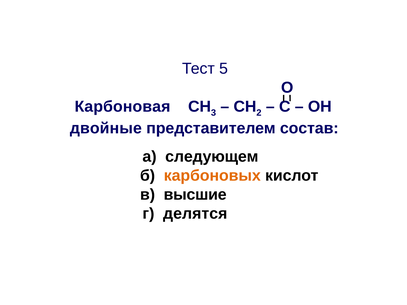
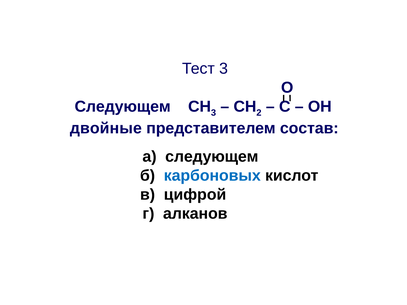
Тест 5: 5 -> 3
Карбоновая at (123, 107): Карбоновая -> Следующем
карбоновых colour: orange -> blue
высшие: высшие -> цифрой
делятся: делятся -> алканов
